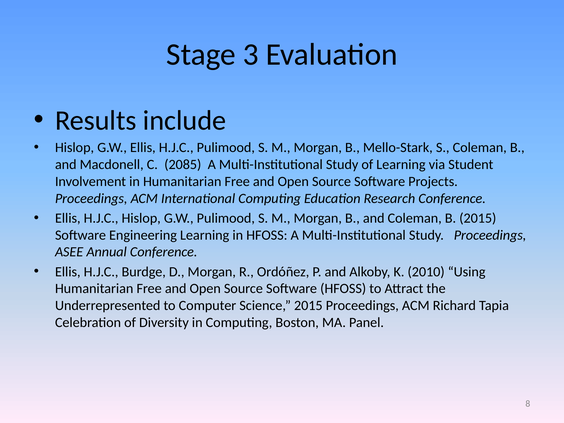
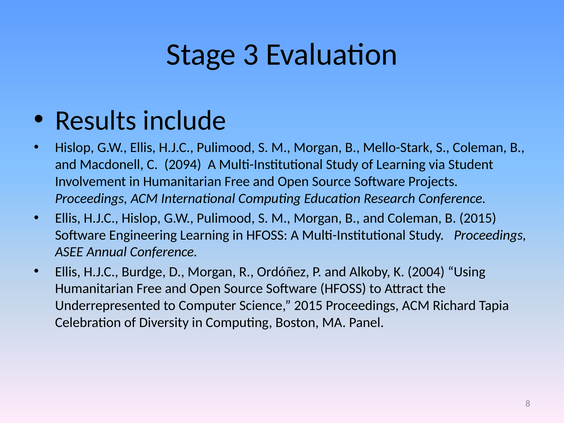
2085: 2085 -> 2094
2010: 2010 -> 2004
